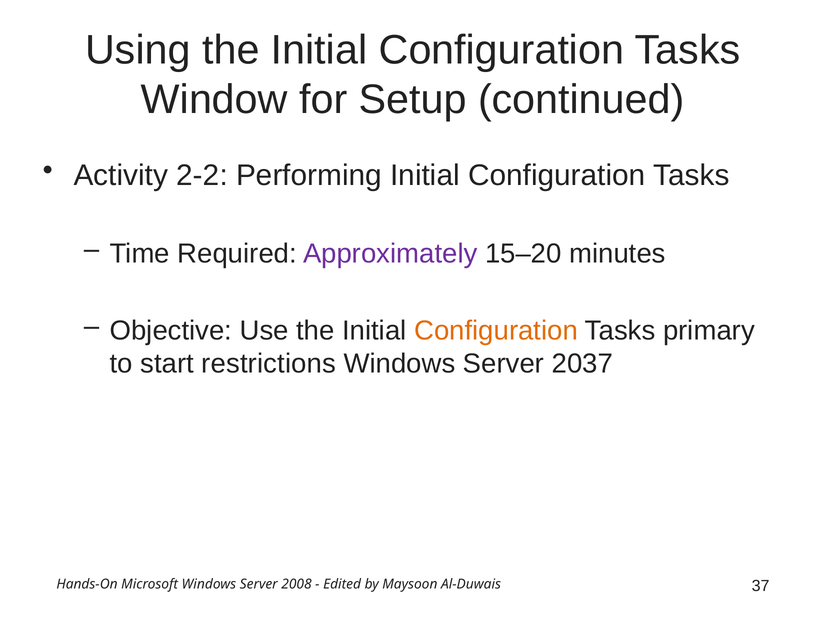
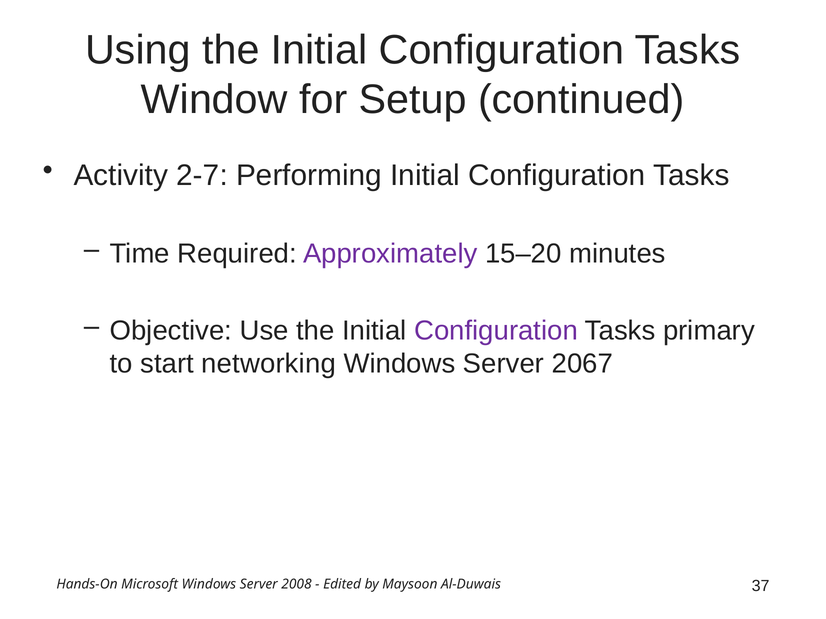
2-2: 2-2 -> 2-7
Configuration at (496, 331) colour: orange -> purple
restrictions: restrictions -> networking
2037: 2037 -> 2067
